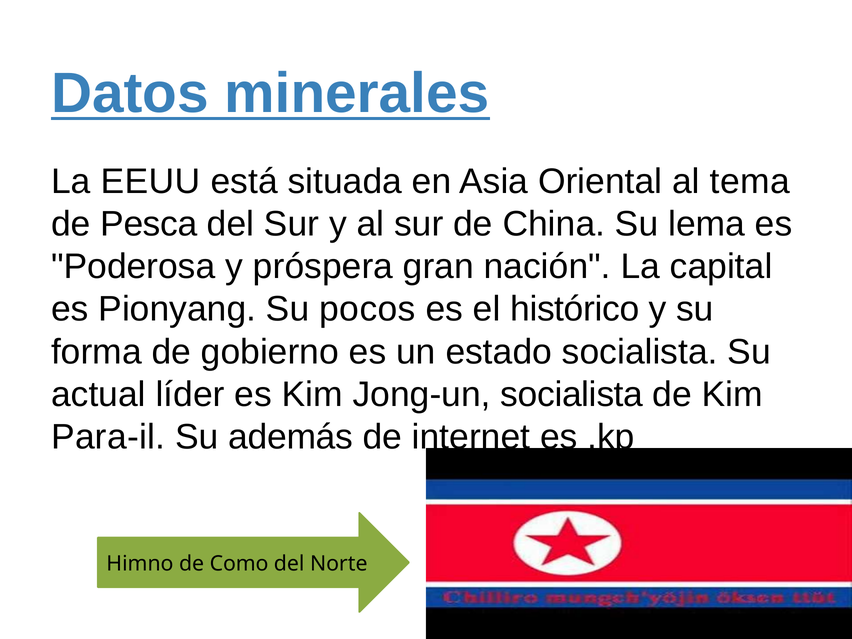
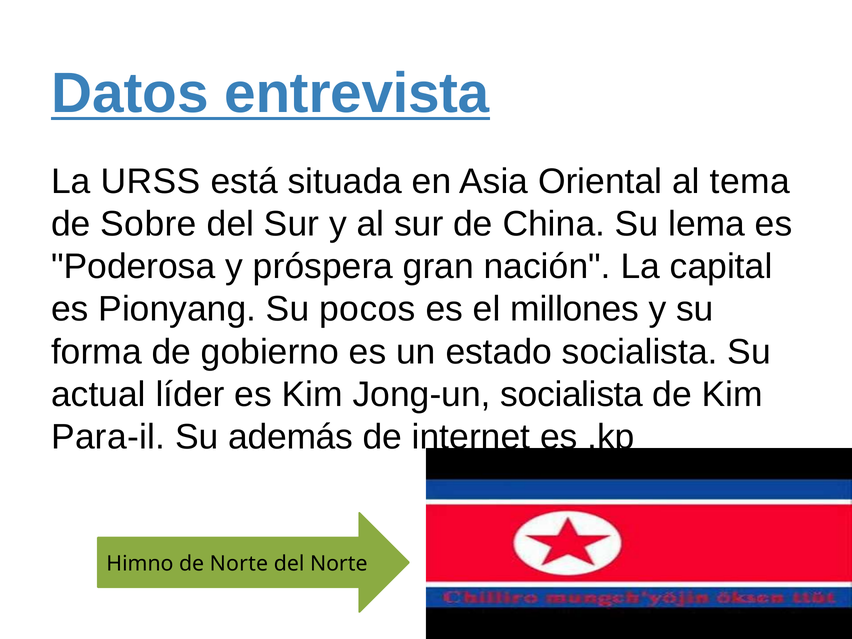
minerales: minerales -> entrevista
EEUU: EEUU -> URSS
Pesca: Pesca -> Sobre
histórico: histórico -> millones
de Como: Como -> Norte
